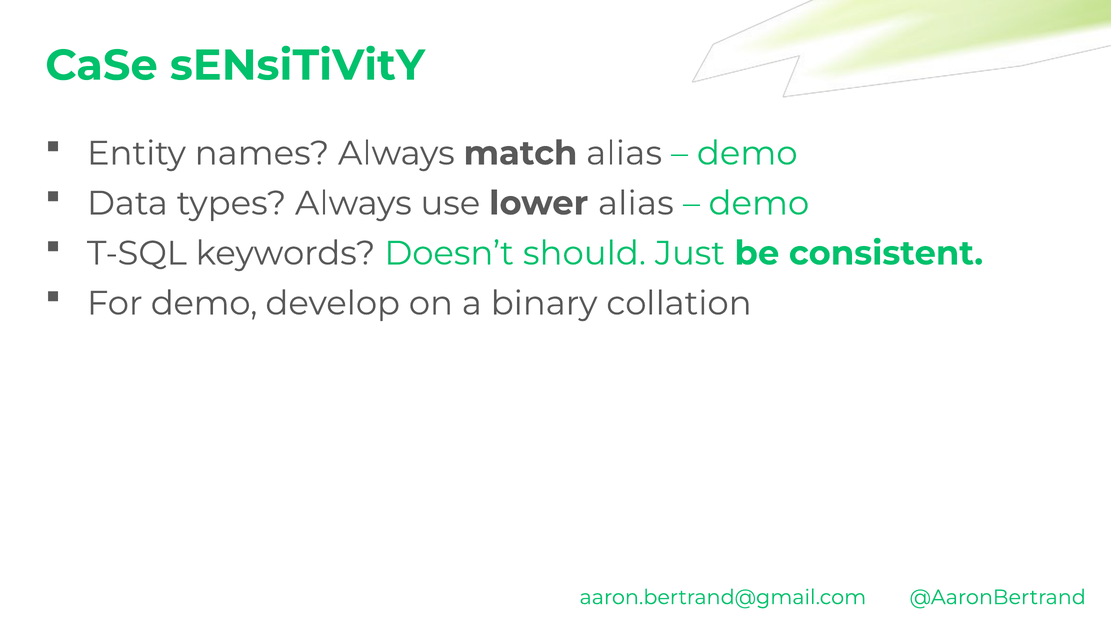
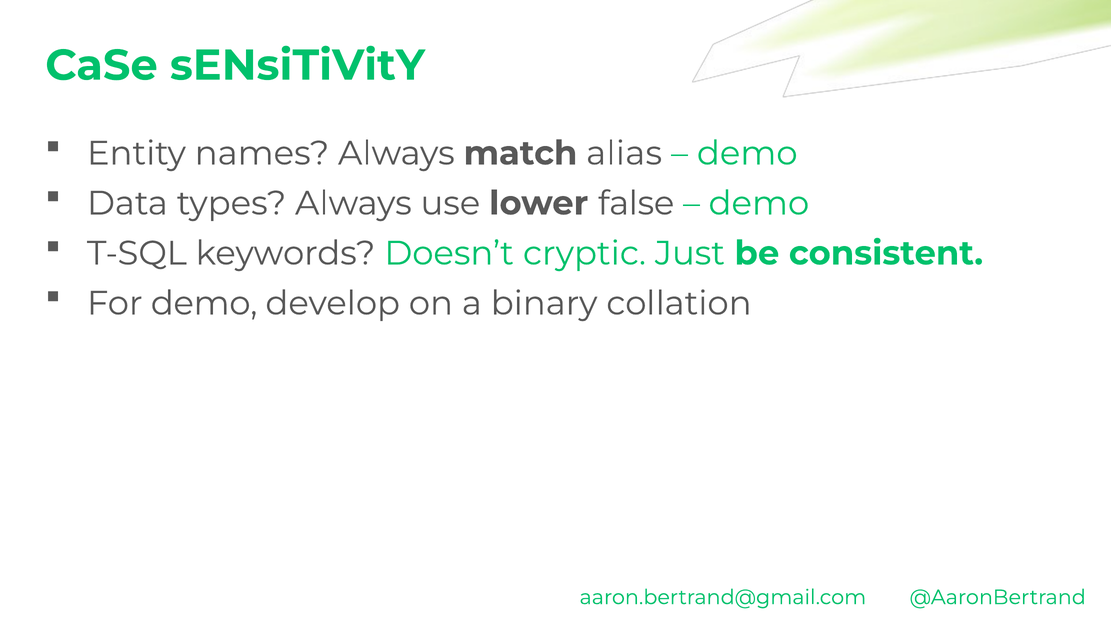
lower alias: alias -> false
should: should -> cryptic
